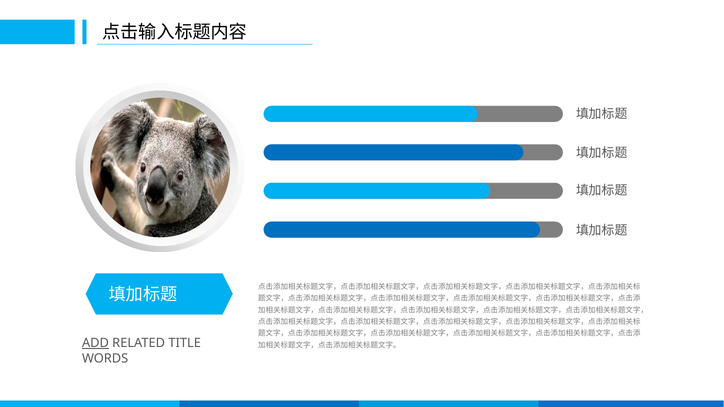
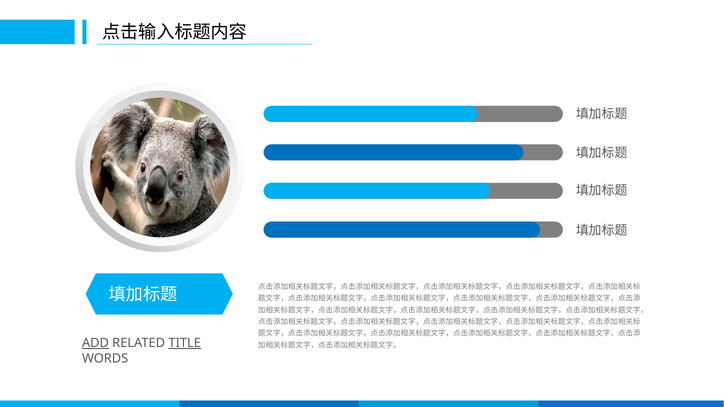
TITLE underline: none -> present
